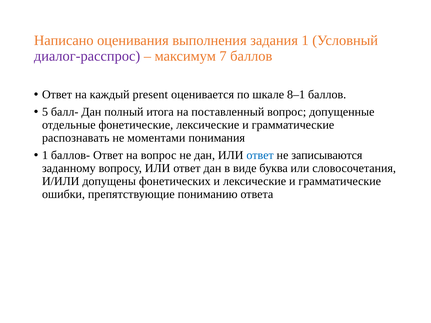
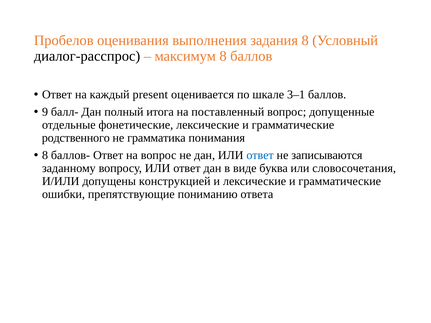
Написано: Написано -> Пробелов
задания 1: 1 -> 8
диалог-расспрос colour: purple -> black
максимум 7: 7 -> 8
8–1: 8–1 -> 3–1
5: 5 -> 9
распознавать: распознавать -> родственного
моментами: моментами -> грамматика
1 at (45, 155): 1 -> 8
фонетических: фонетических -> конструкцией
